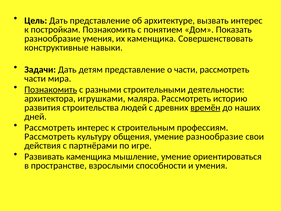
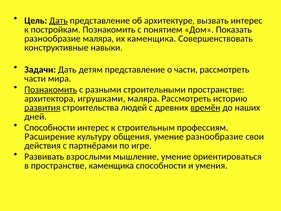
Дать at (58, 20) underline: none -> present
разнообразие умения: умения -> маляра
строительными деятельности: деятельности -> пространстве
развития underline: none -> present
Рассмотреть at (50, 127): Рассмотреть -> Способности
Рассмотреть at (50, 136): Рассмотреть -> Расширение
Развивать каменщика: каменщика -> взрослыми
пространстве взрослыми: взрослыми -> каменщика
